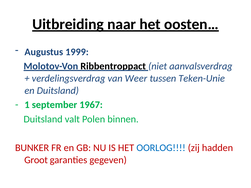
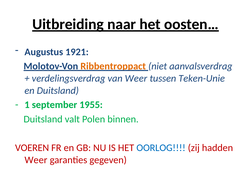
1999: 1999 -> 1921
Ribbentroppact colour: black -> orange
1967: 1967 -> 1955
BUNKER: BUNKER -> VOEREN
Groot at (36, 160): Groot -> Weer
